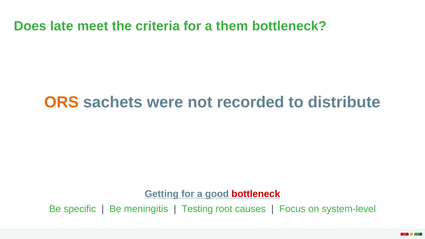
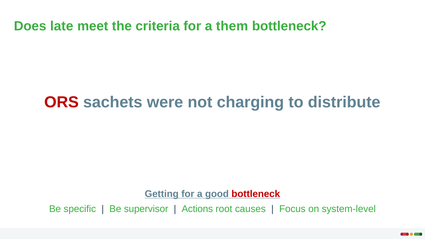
ORS colour: orange -> red
recorded: recorded -> charging
meningitis: meningitis -> supervisor
Testing: Testing -> Actions
